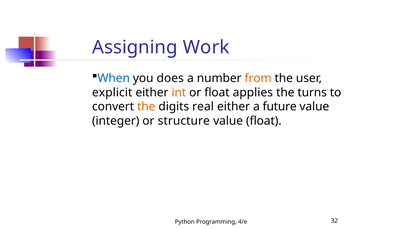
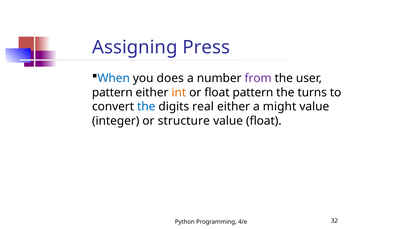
Work: Work -> Press
from colour: orange -> purple
explicit at (112, 92): explicit -> pattern
float applies: applies -> pattern
the at (146, 107) colour: orange -> blue
future: future -> might
